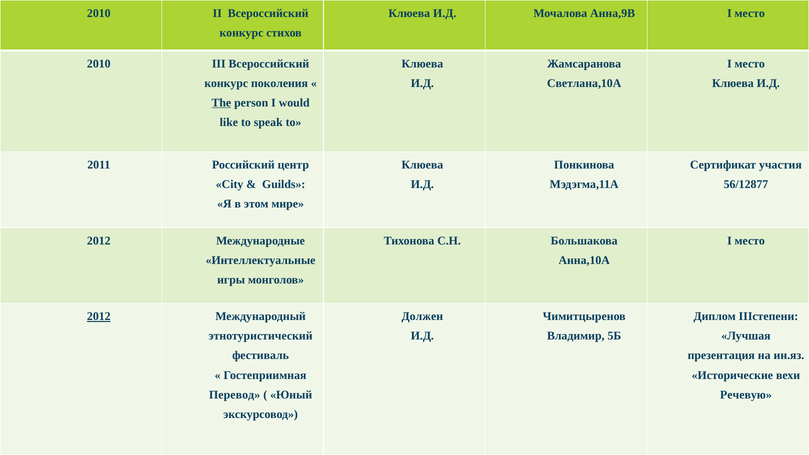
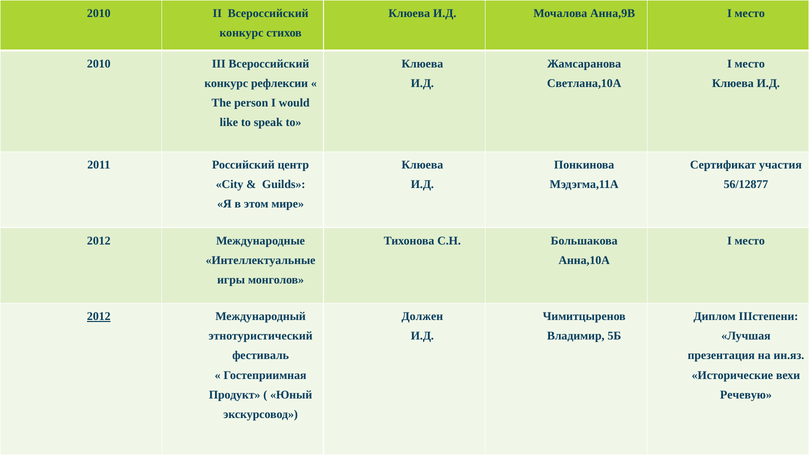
поколения: поколения -> рефлексии
The underline: present -> none
Перевод: Перевод -> Продукт
